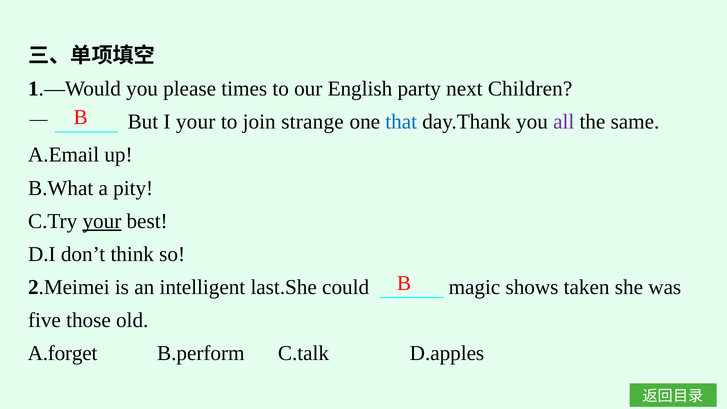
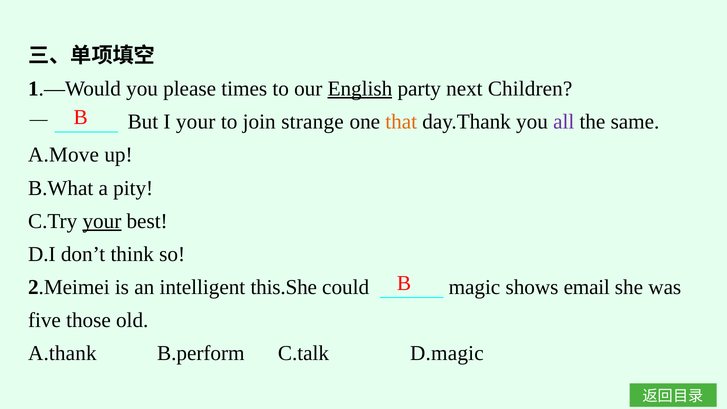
English underline: none -> present
that colour: blue -> orange
A.Email: A.Email -> A.Move
last.She: last.She -> this.She
taken: taken -> email
A.forget: A.forget -> A.thank
D.apples: D.apples -> D.magic
